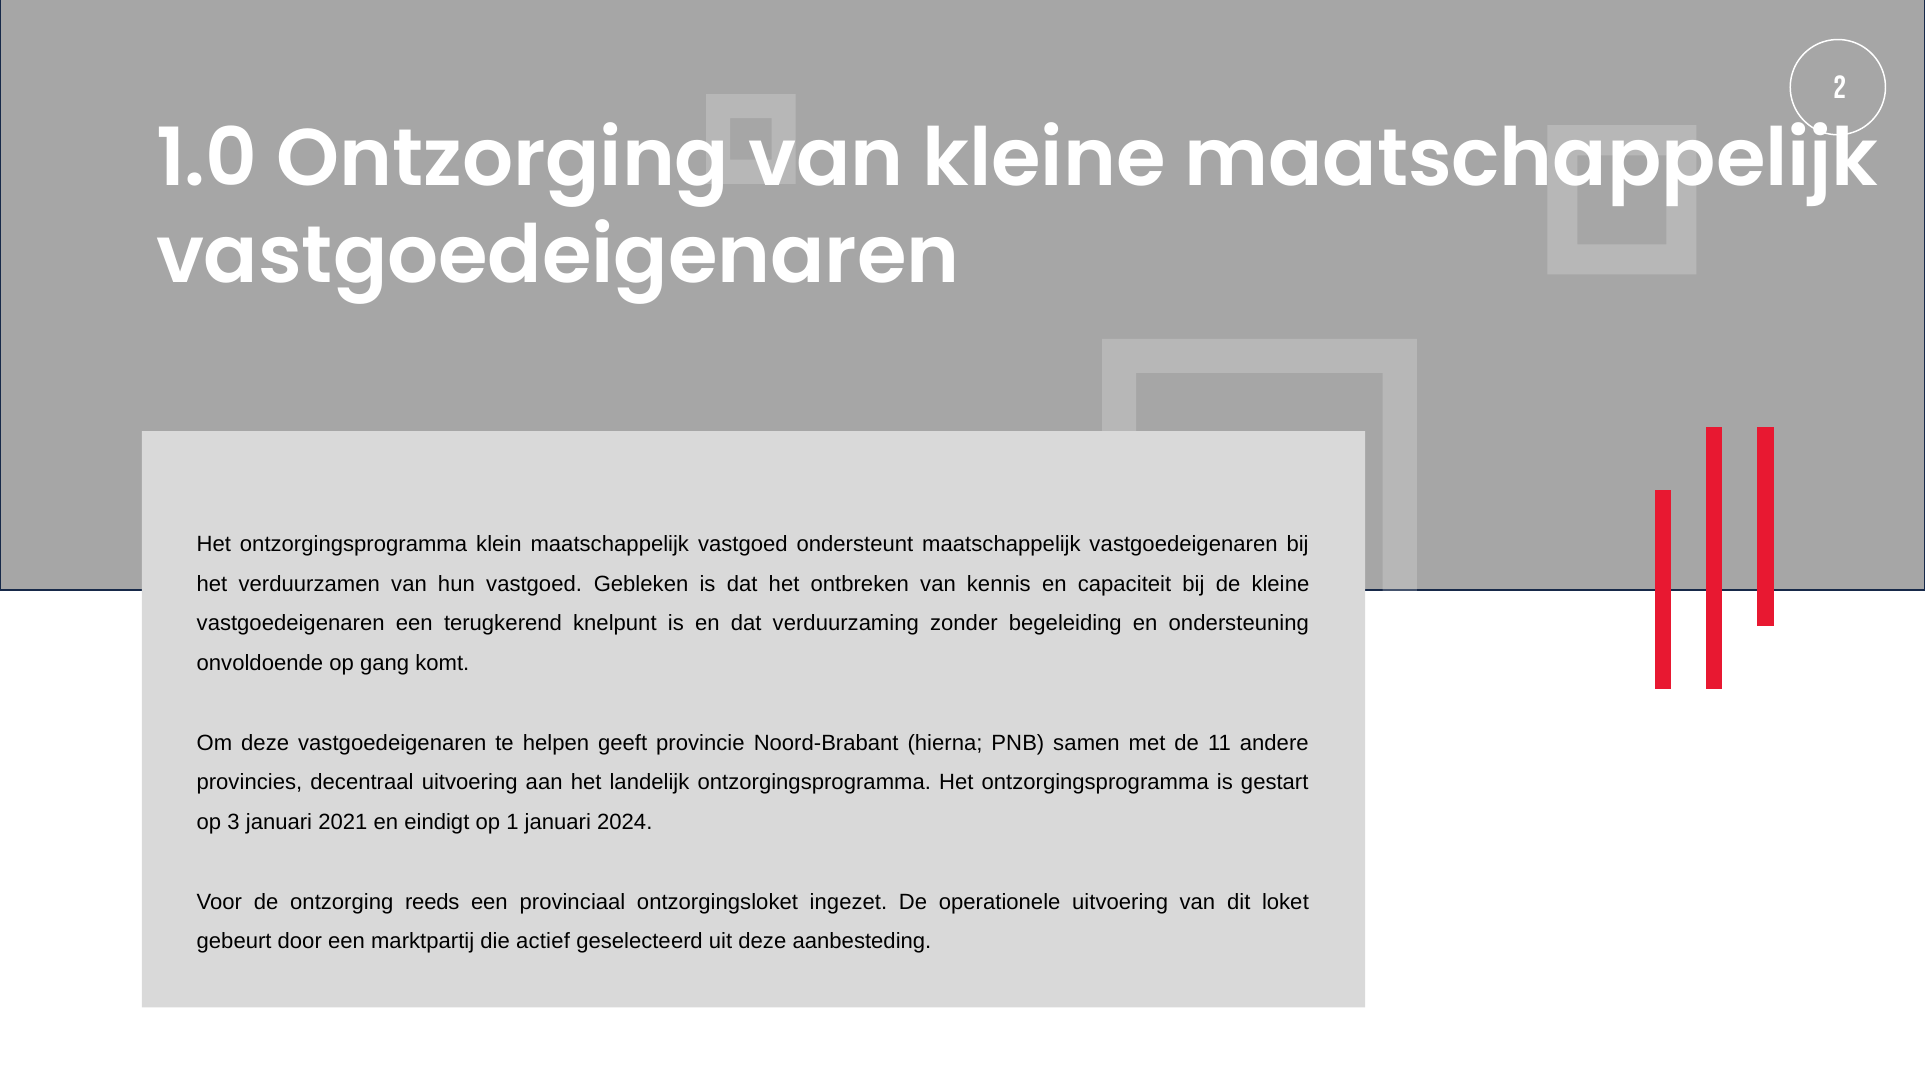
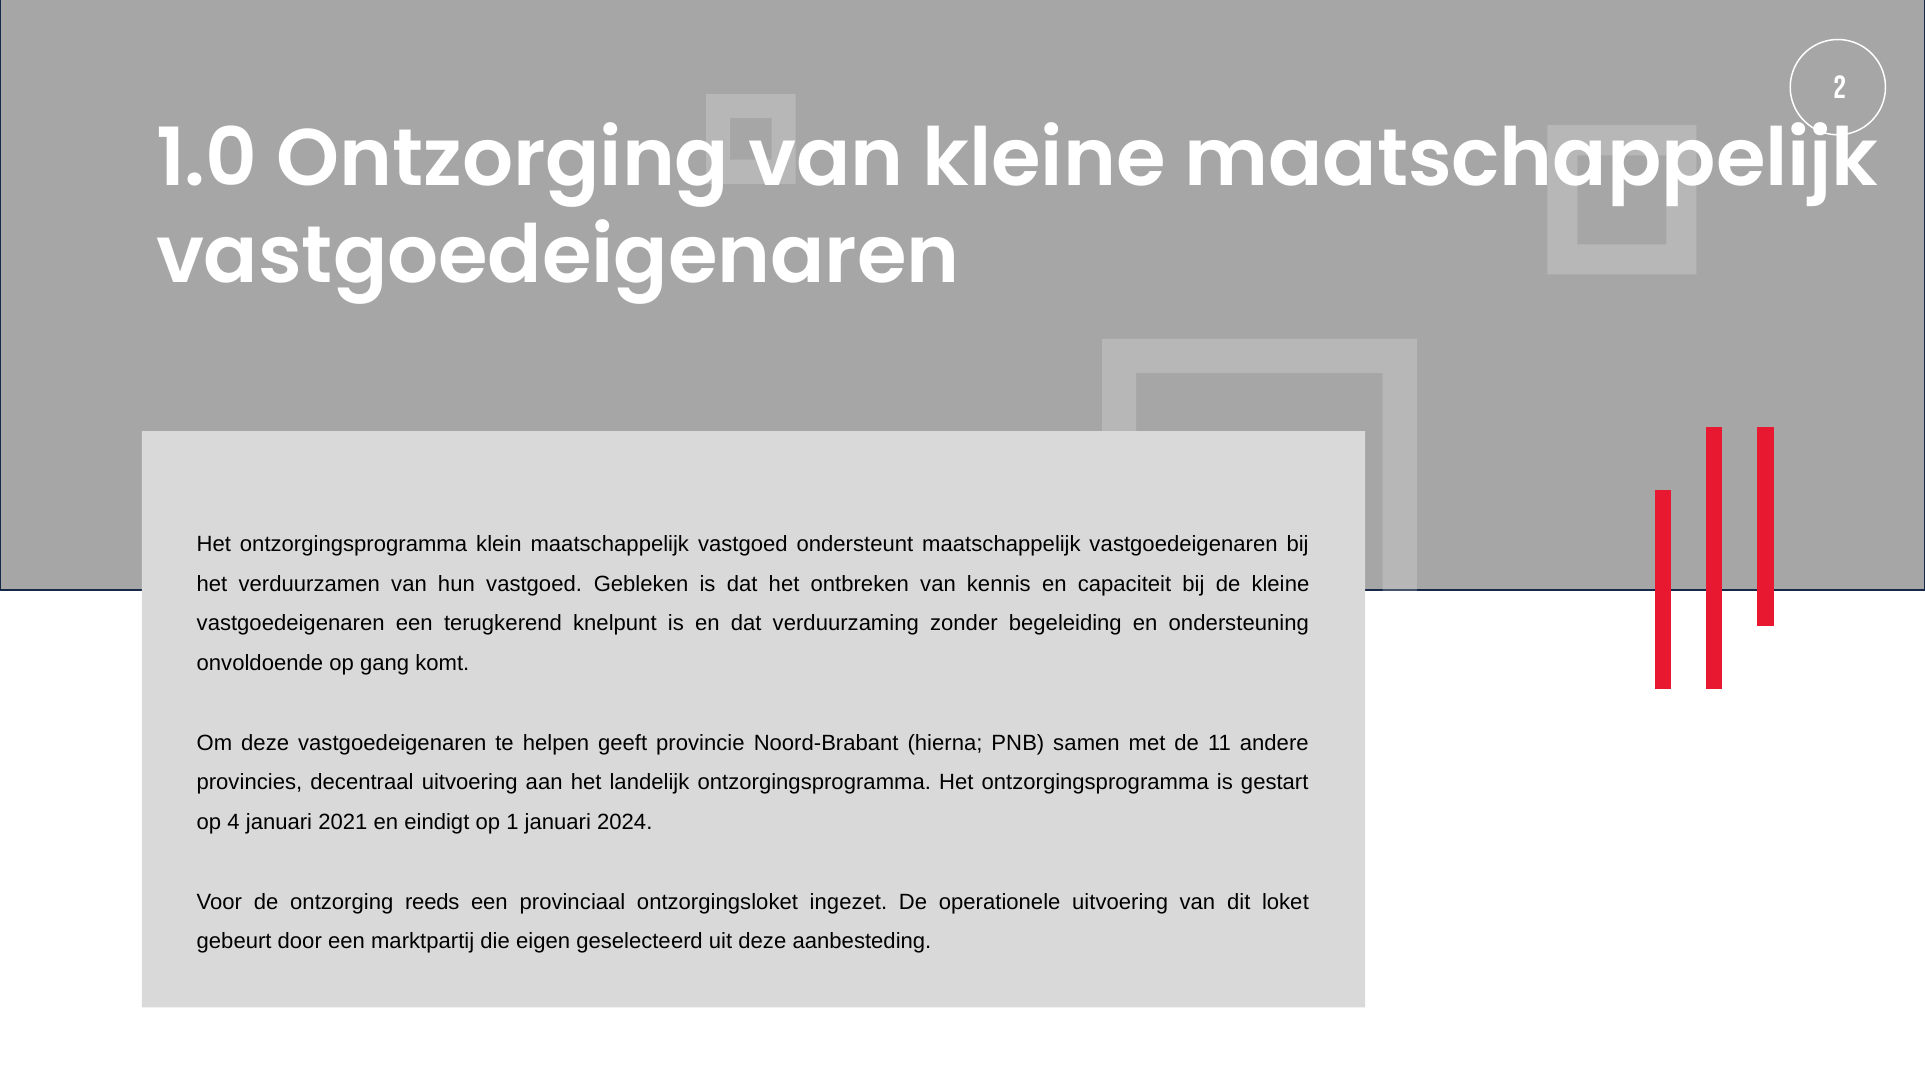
3: 3 -> 4
actief: actief -> eigen
